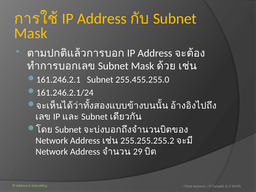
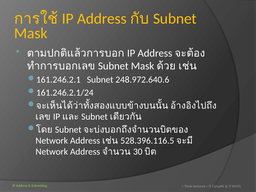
255.455.255.0: 255.455.255.0 -> 248.972.640.6
255.255.255.2: 255.255.255.2 -> 528.396.116.5
29: 29 -> 30
